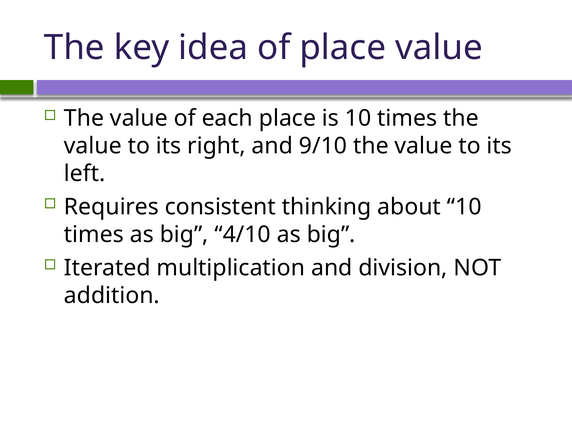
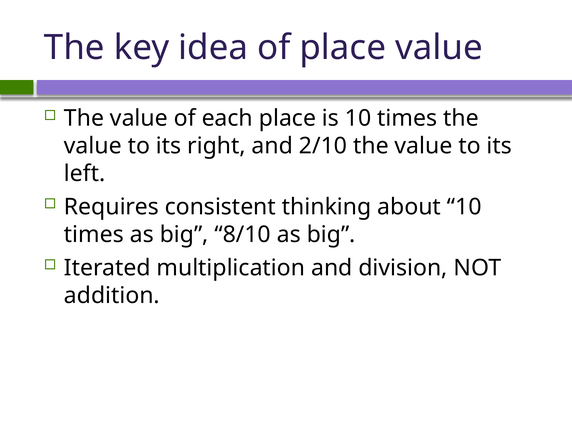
9/10: 9/10 -> 2/10
4/10: 4/10 -> 8/10
